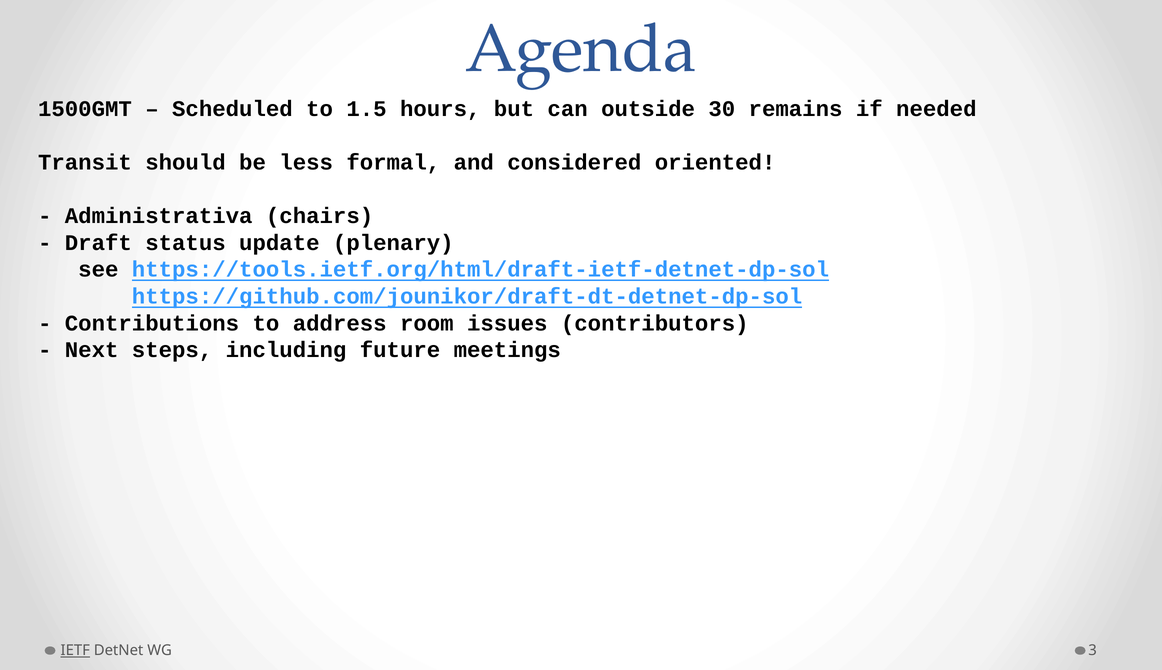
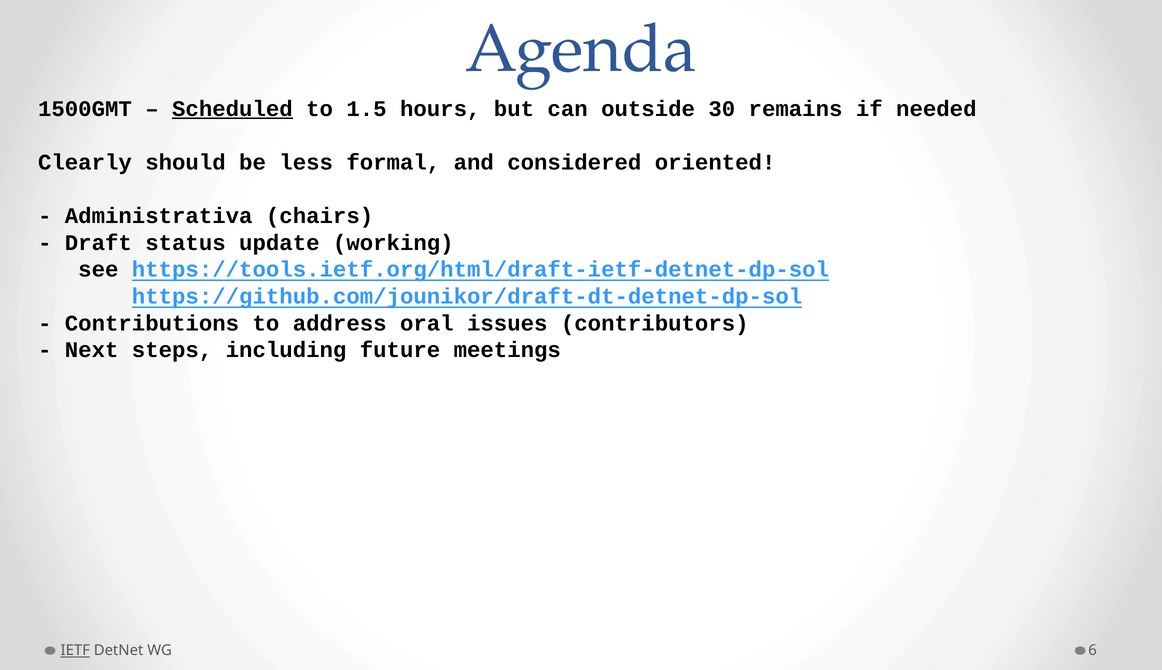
Scheduled underline: none -> present
Transit: Transit -> Clearly
plenary: plenary -> working
room: room -> oral
3: 3 -> 6
